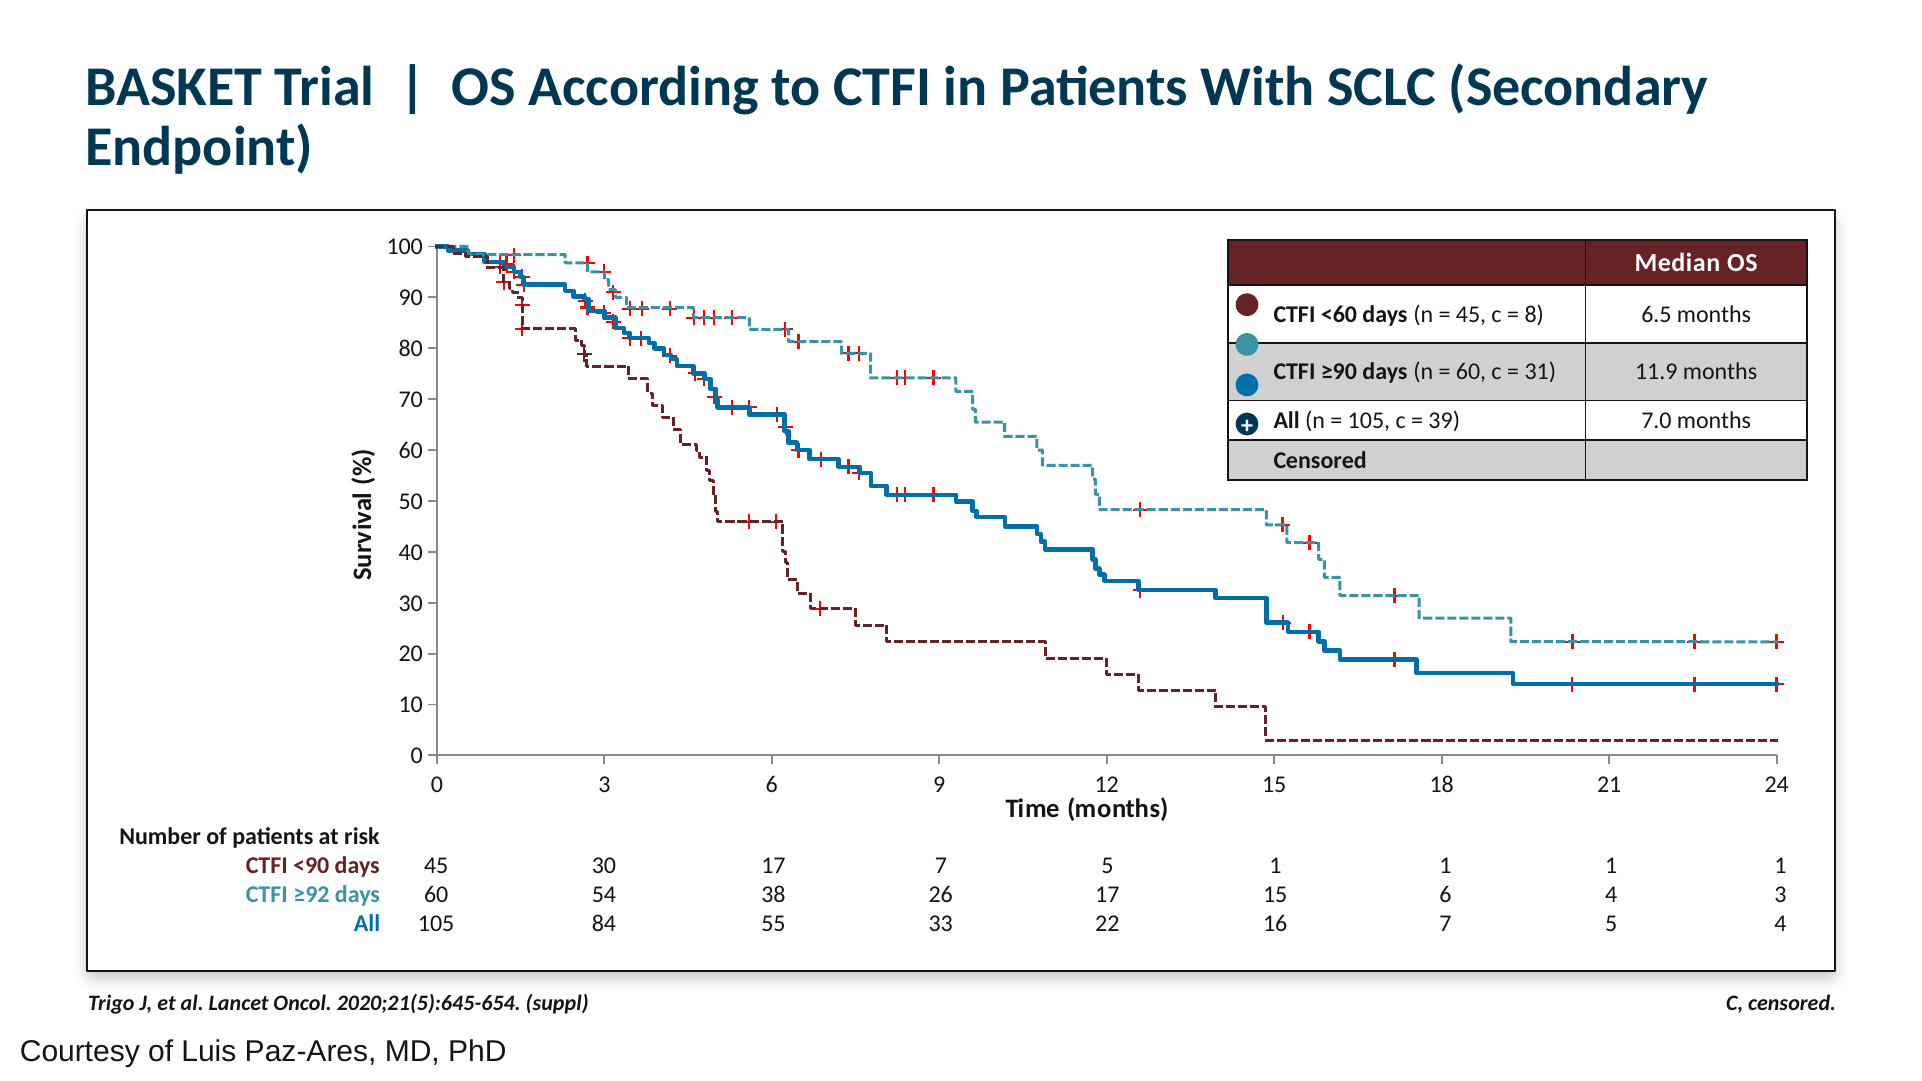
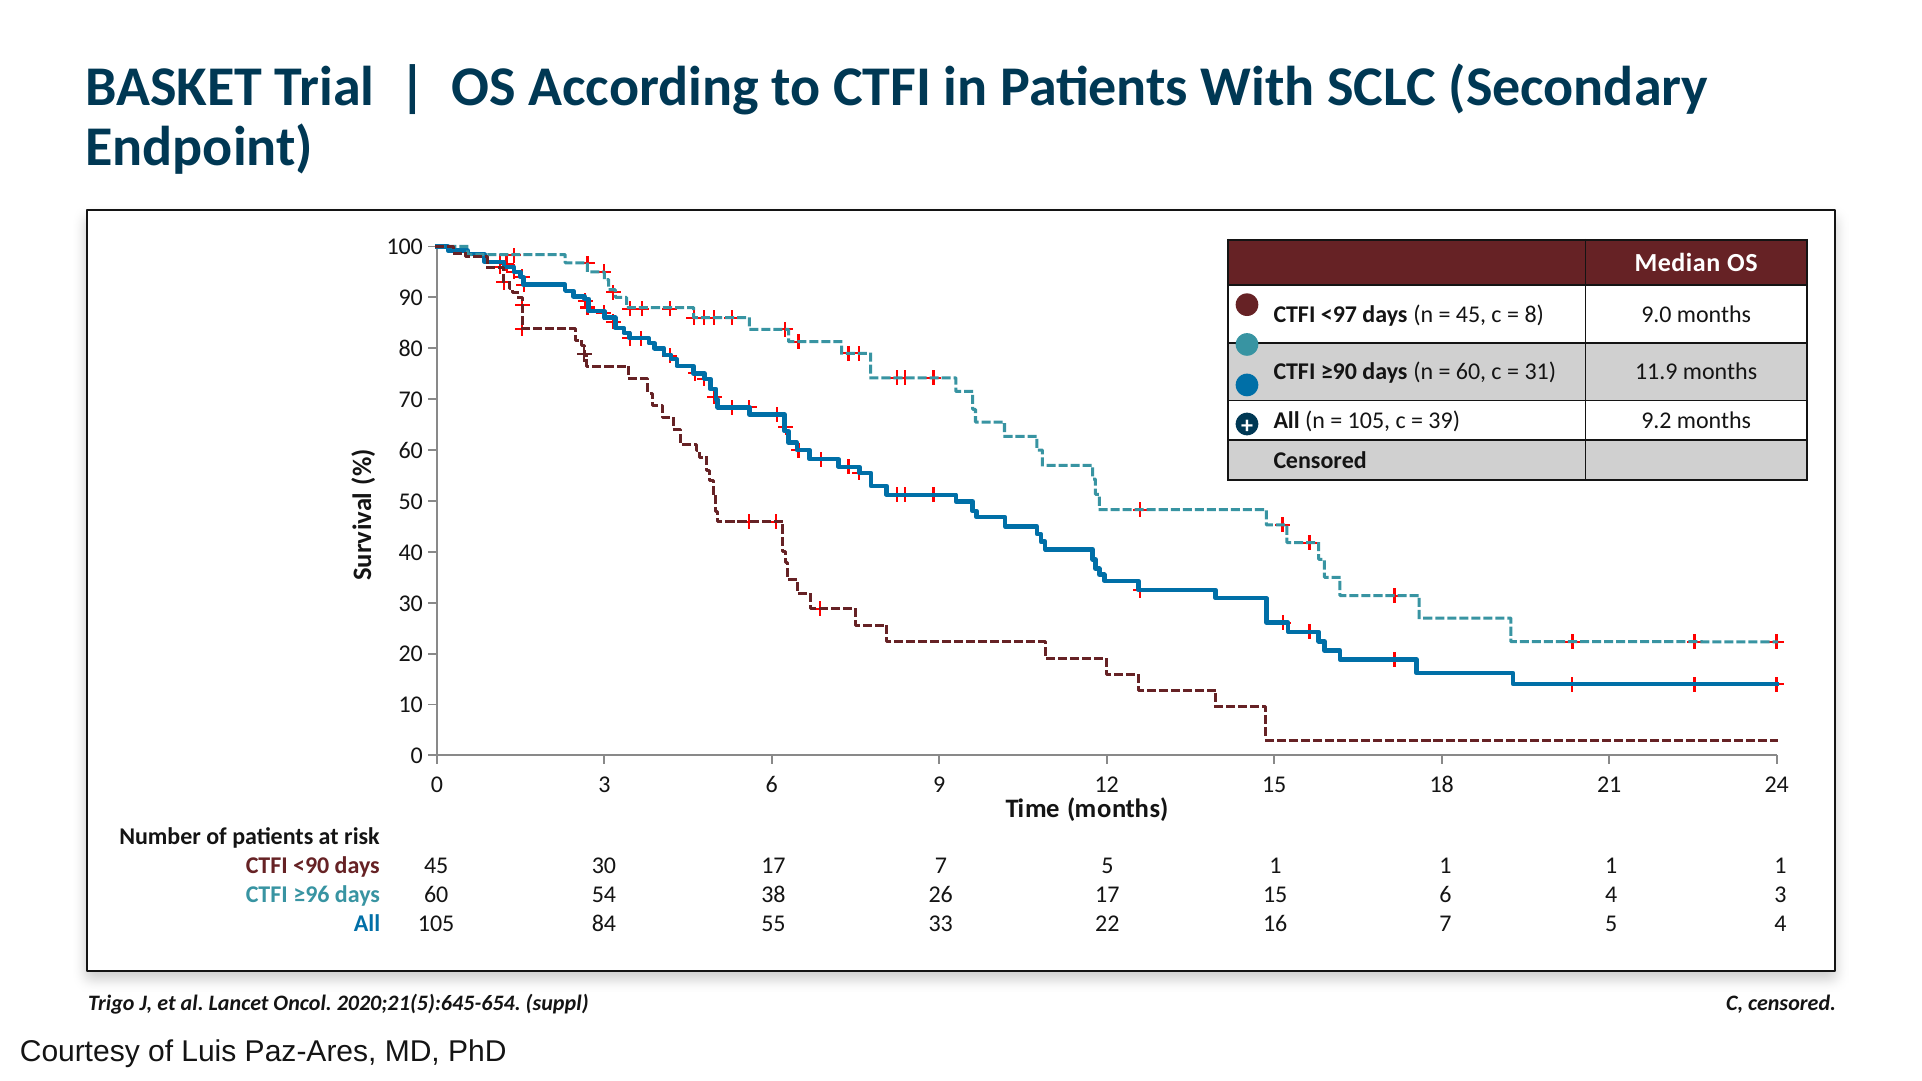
<60: <60 -> <97
6.5: 6.5 -> 9.0
7.0: 7.0 -> 9.2
≥92: ≥92 -> ≥96
